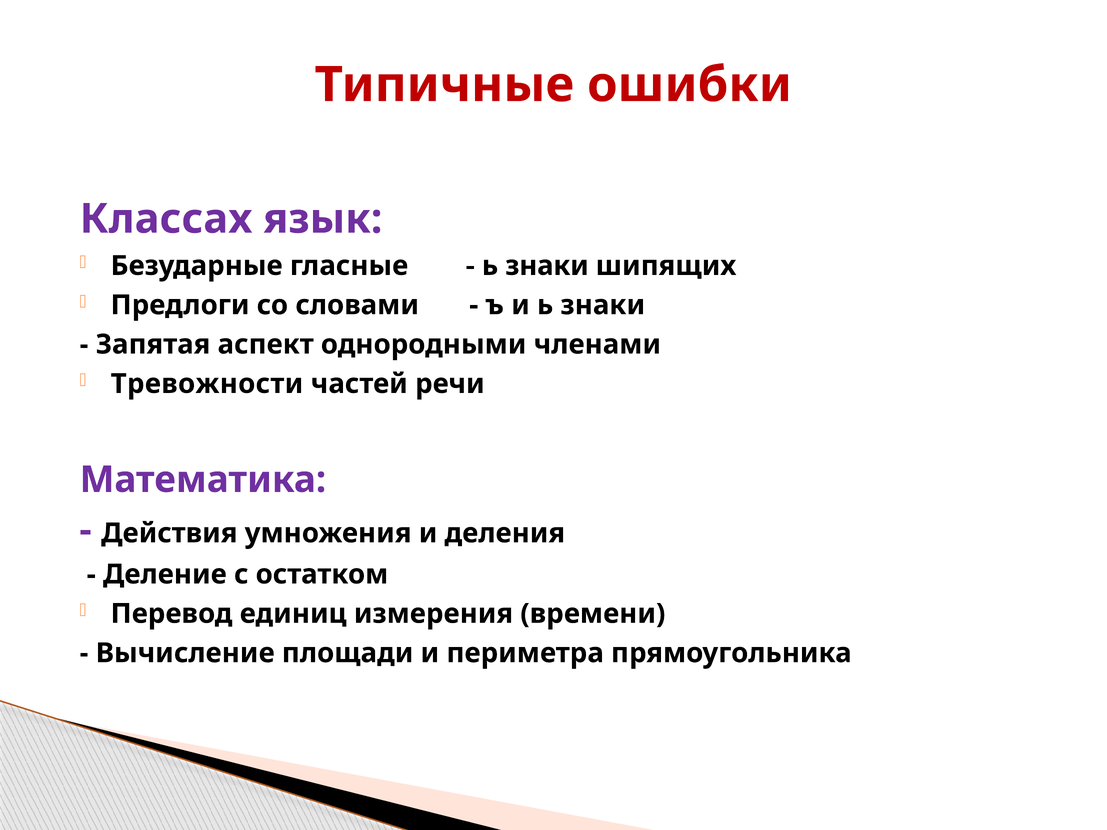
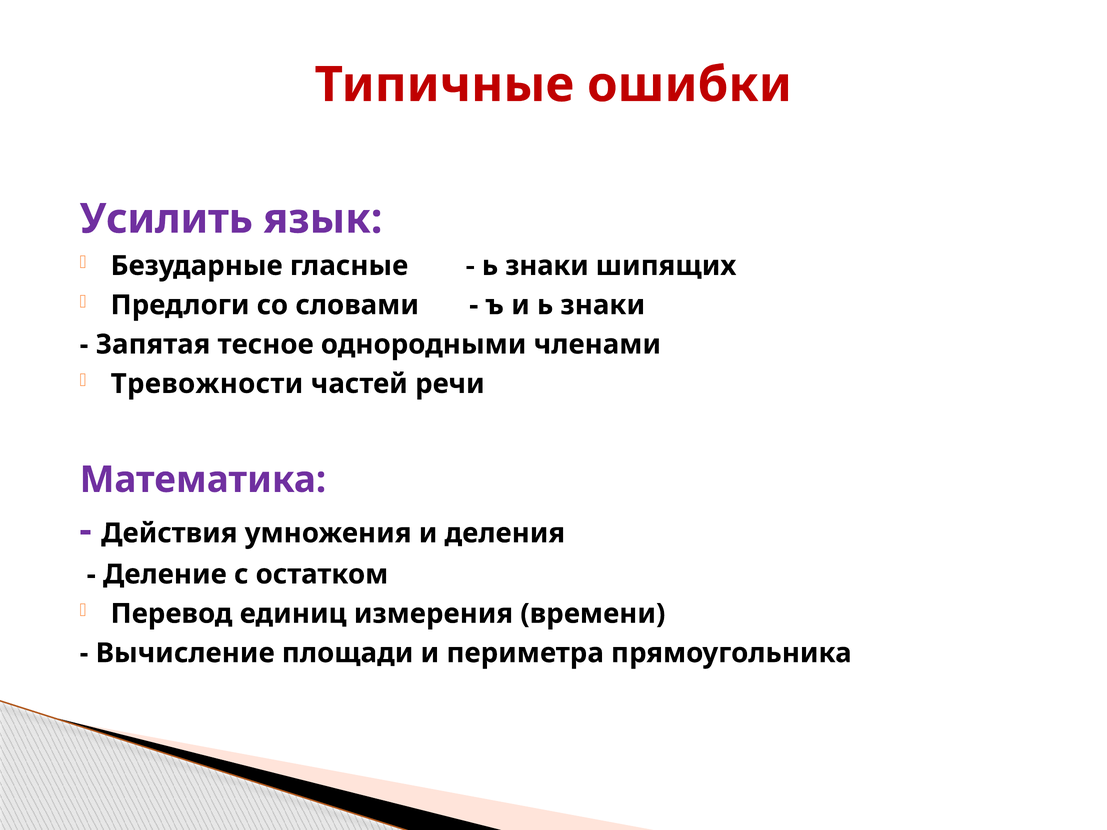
Классах: Классах -> Усилить
аспект: аспект -> тесное
